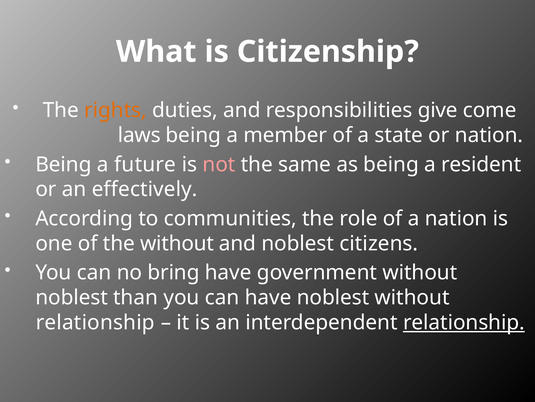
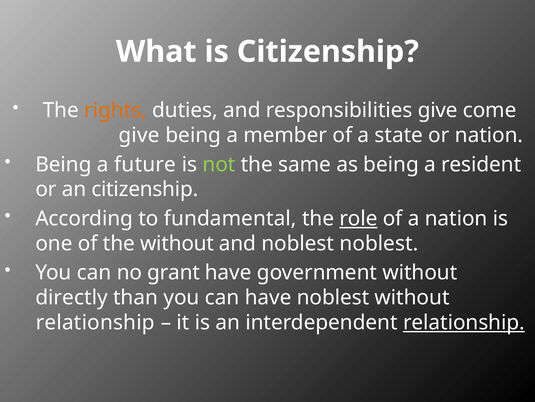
laws at (139, 135): laws -> give
not colour: pink -> light green
an effectively: effectively -> citizenship
communities: communities -> fundamental
role underline: none -> present
noblest citizens: citizens -> noblest
bring: bring -> grant
noblest at (72, 297): noblest -> directly
